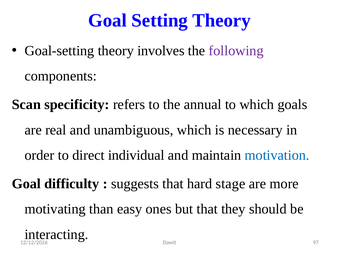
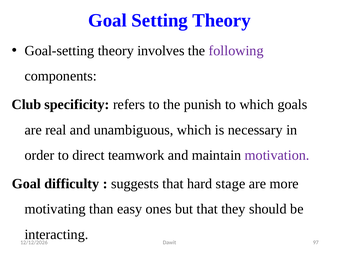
Scan: Scan -> Club
annual: annual -> punish
individual: individual -> teamwork
motivation colour: blue -> purple
